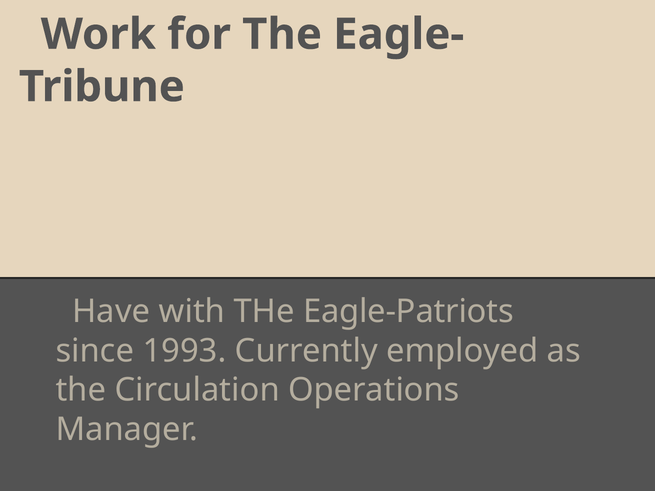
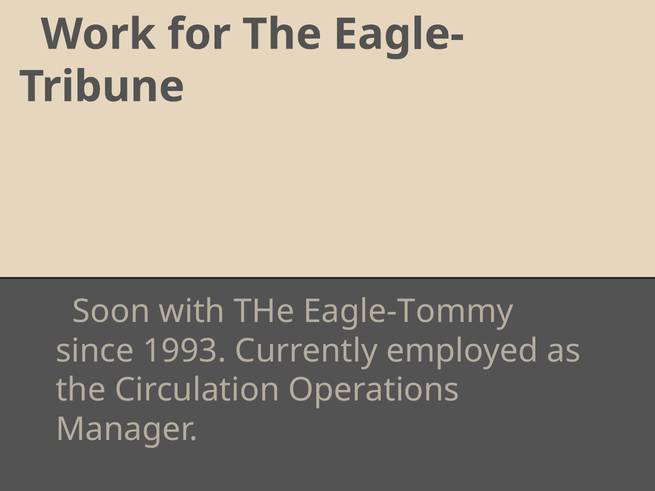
Have: Have -> Soon
Eagle-Patriots: Eagle-Patriots -> Eagle-Tommy
